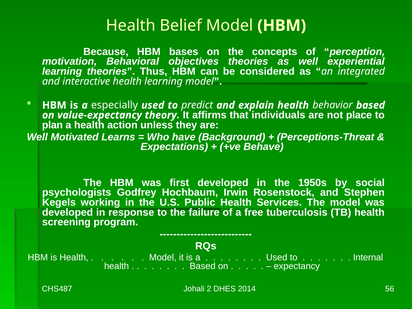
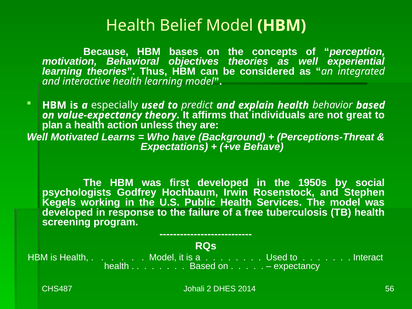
place: place -> great
Internal: Internal -> Interact
